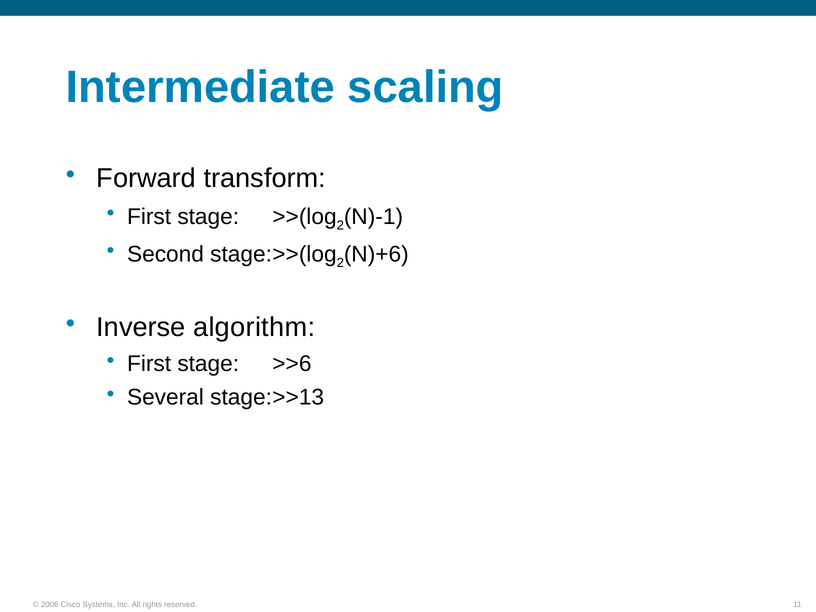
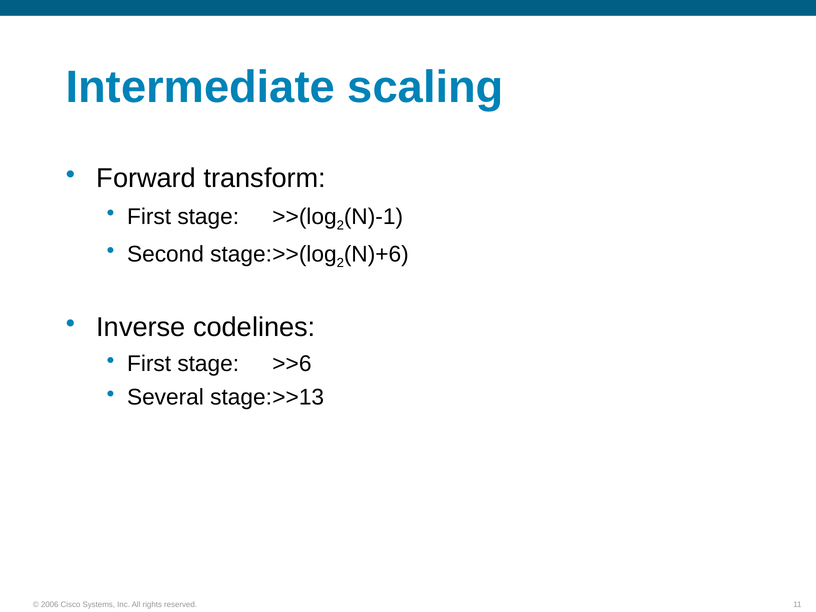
algorithm: algorithm -> codelines
